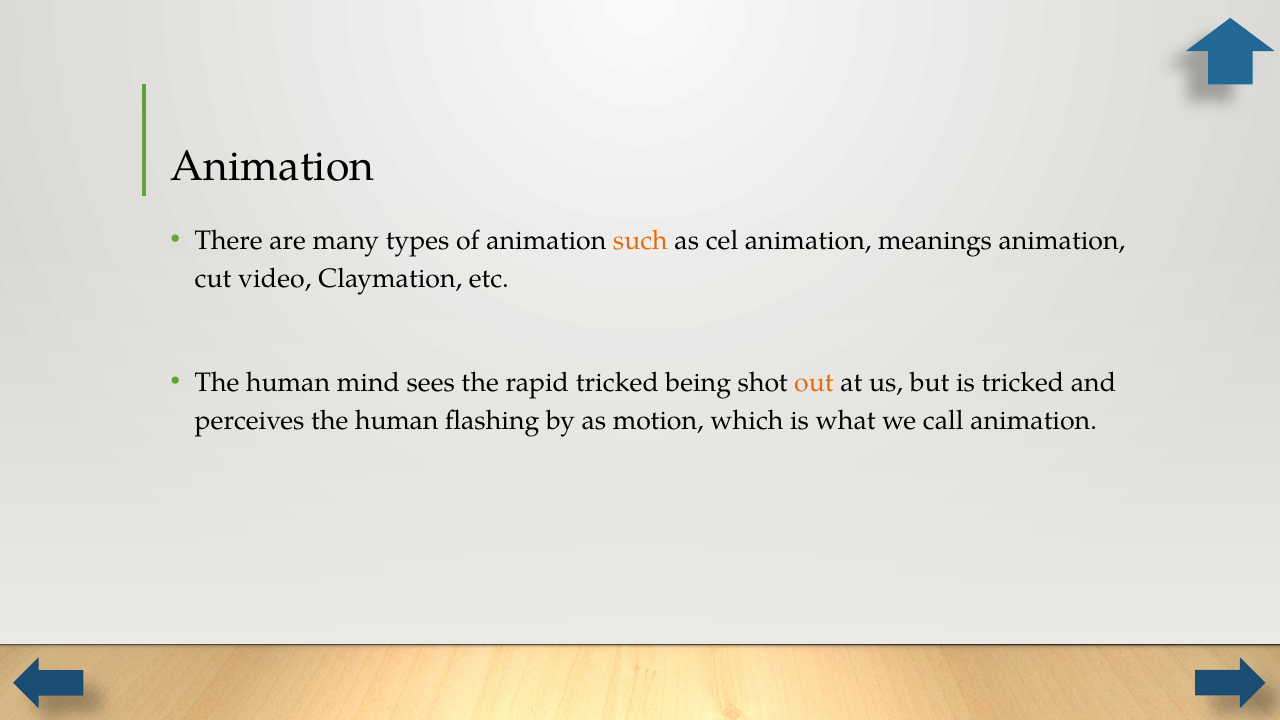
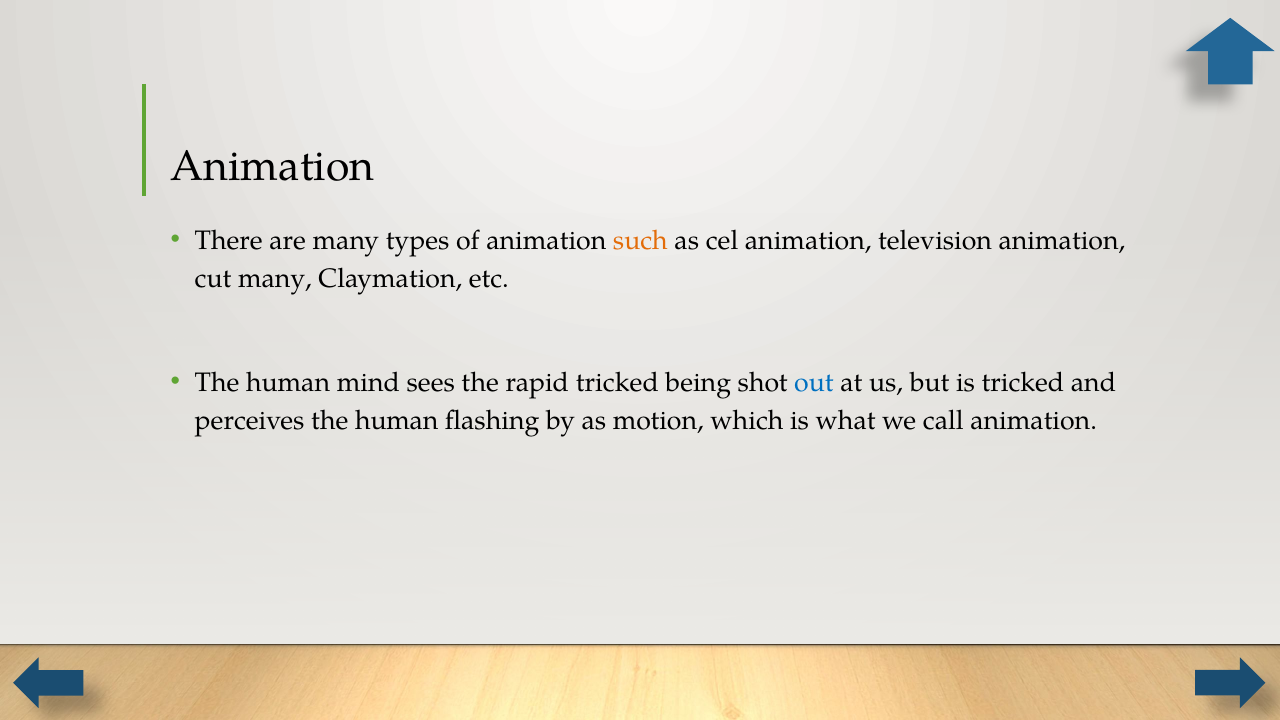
meanings: meanings -> television
cut video: video -> many
out colour: orange -> blue
